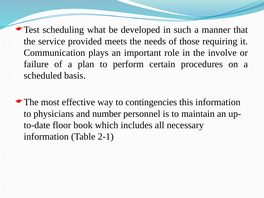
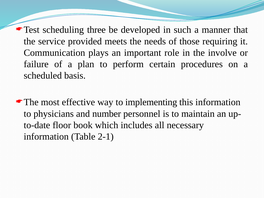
what: what -> three
contingencies: contingencies -> implementing
